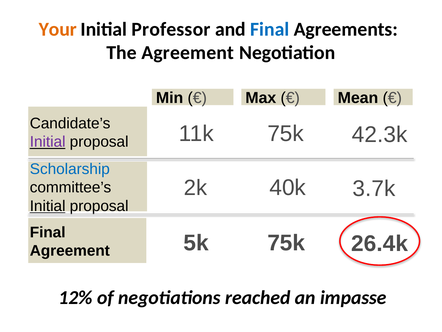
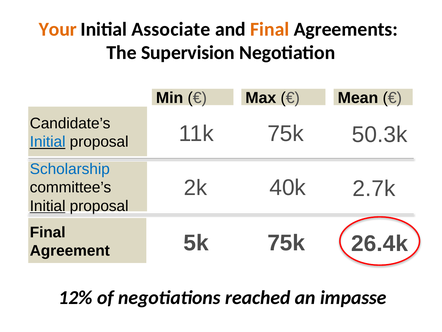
Professor: Professor -> Associate
Final at (270, 29) colour: blue -> orange
The Agreement: Agreement -> Supervision
42.3k: 42.3k -> 50.3k
Initial at (48, 142) colour: purple -> blue
3.7k: 3.7k -> 2.7k
